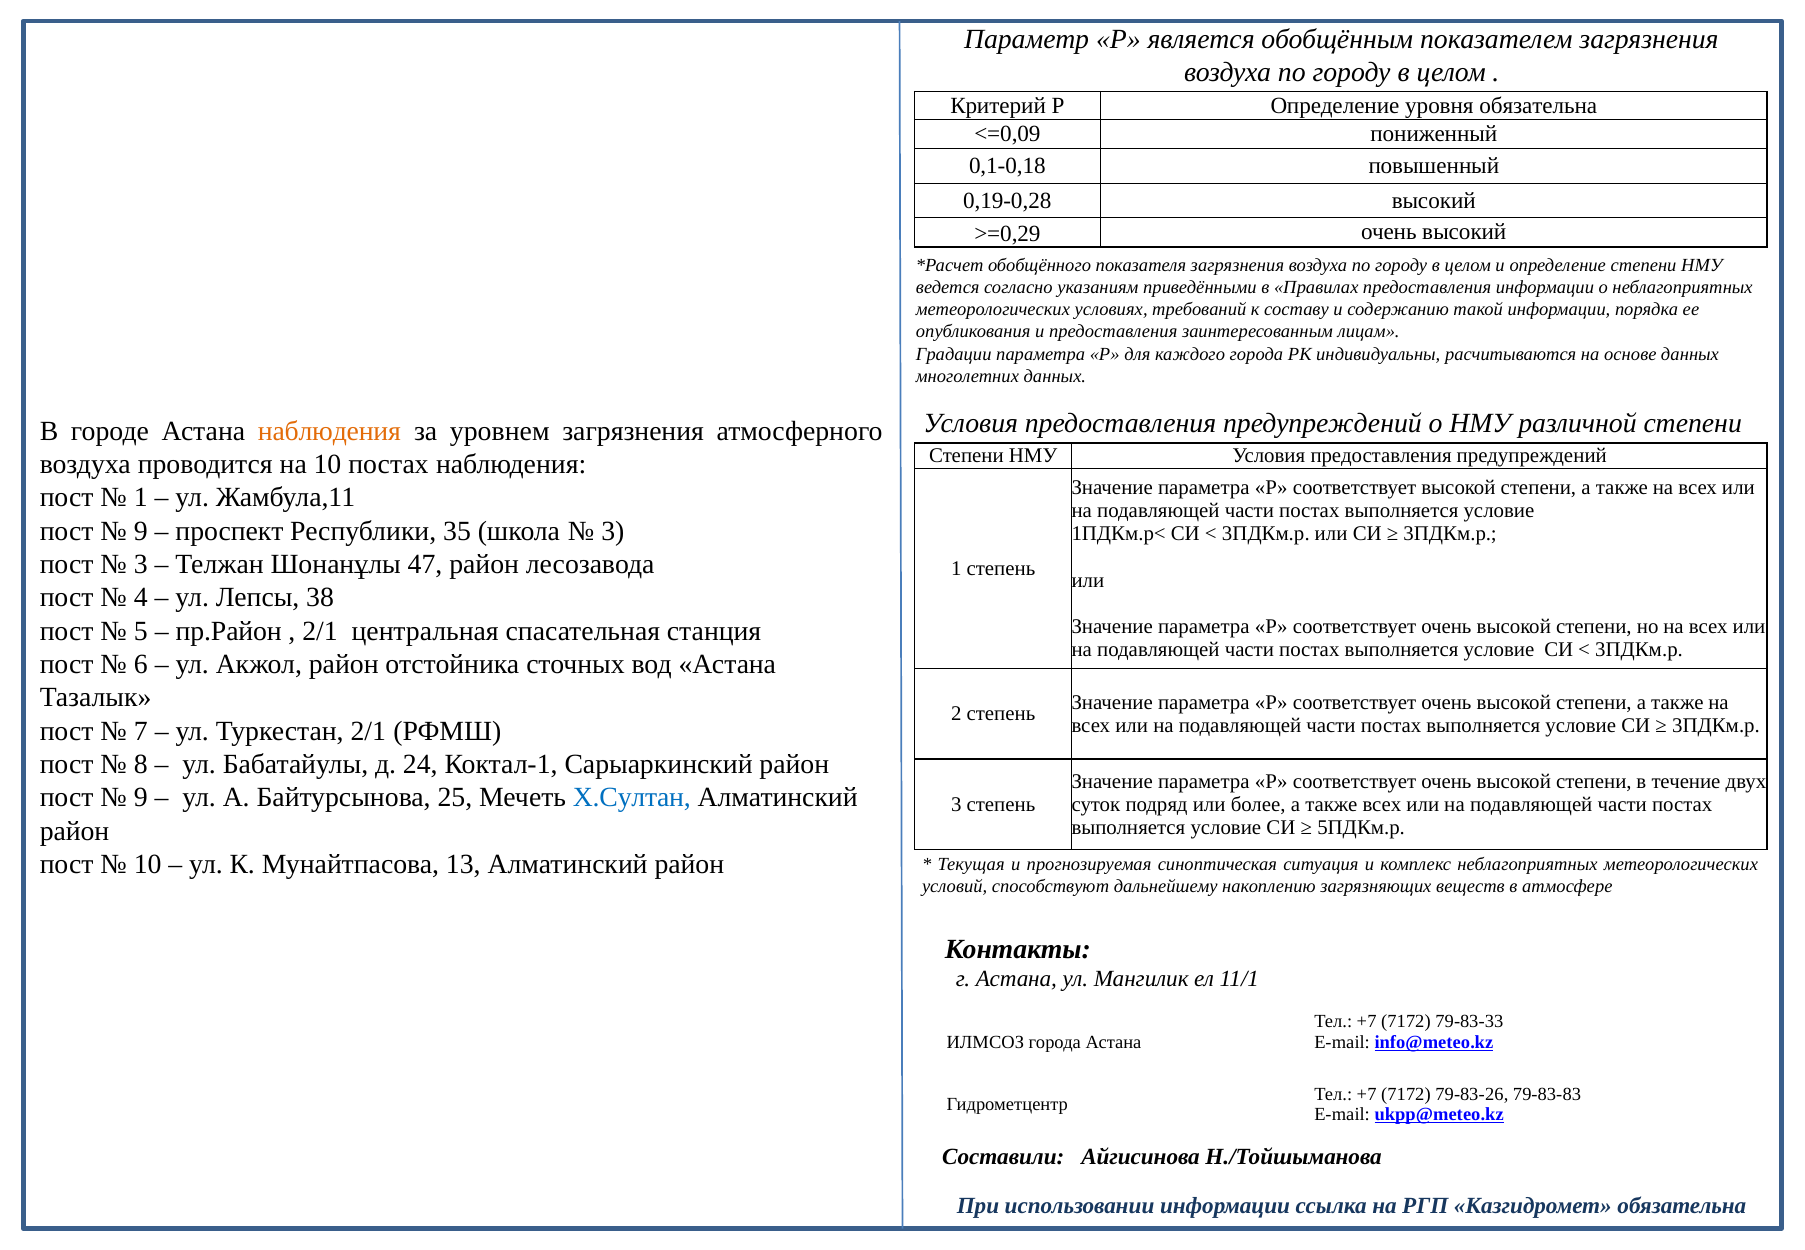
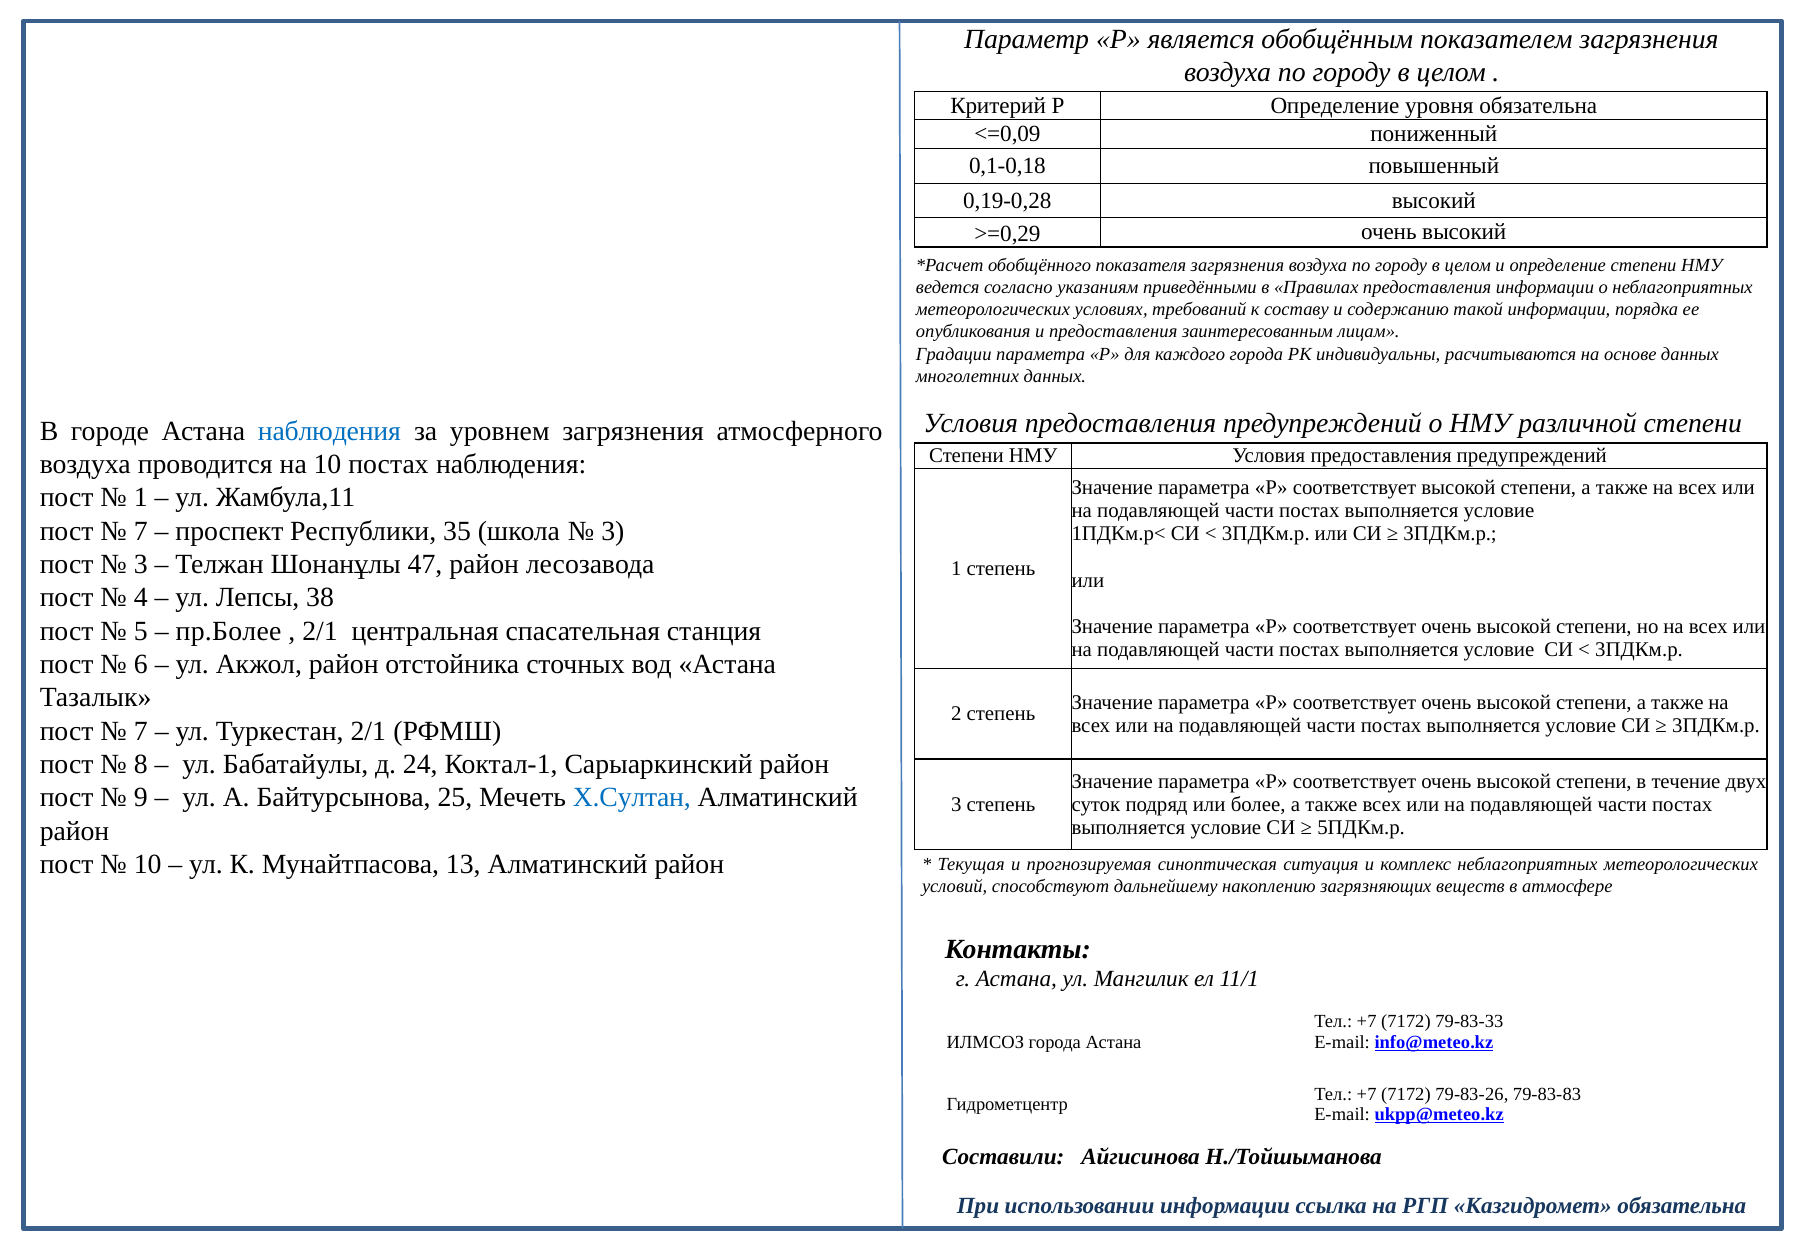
наблюдения at (329, 431) colour: orange -> blue
9 at (141, 531): 9 -> 7
пр.Район: пр.Район -> пр.Более
